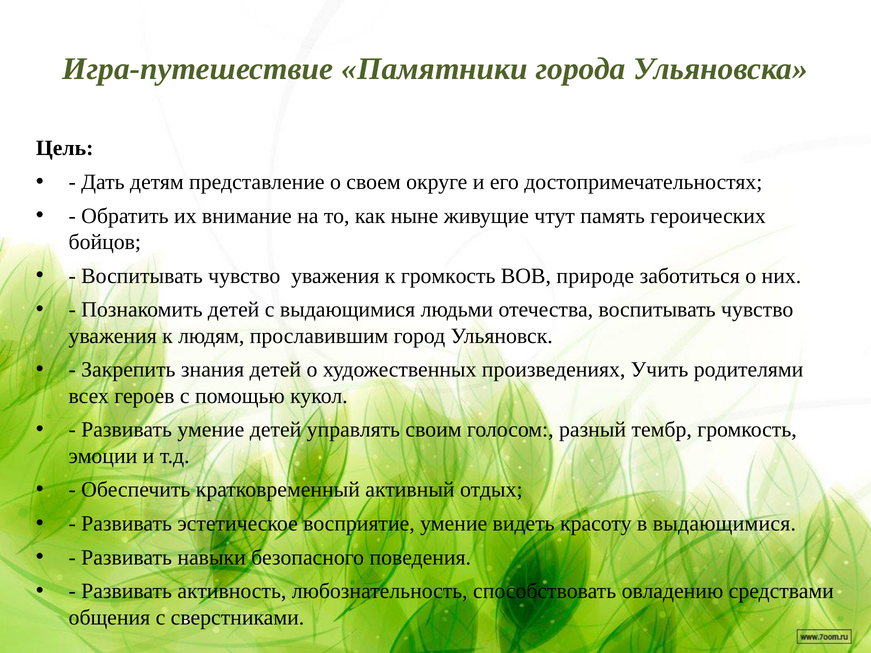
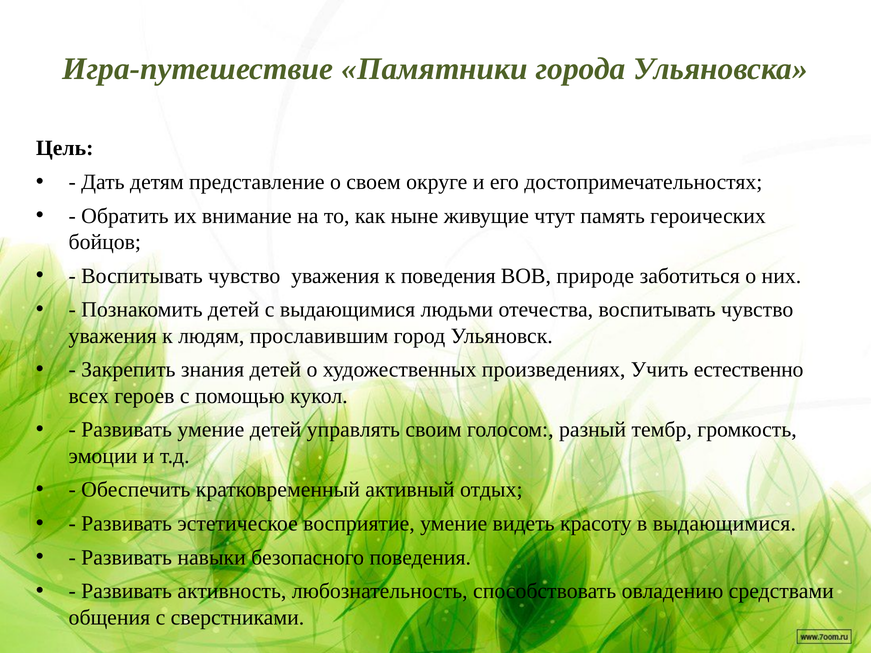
к громкость: громкость -> поведения
родителями: родителями -> естественно
